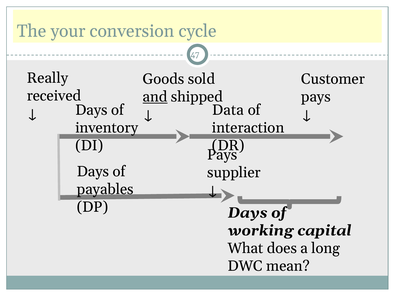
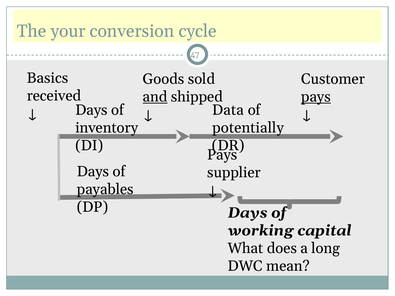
Really: Really -> Basics
pays at (316, 97) underline: none -> present
interaction: interaction -> potentially
